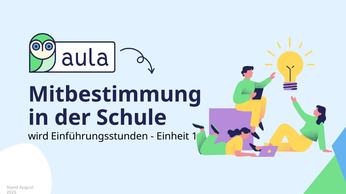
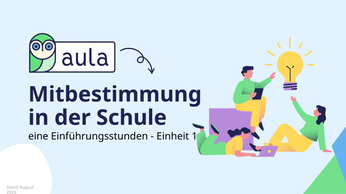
wird: wird -> eine
